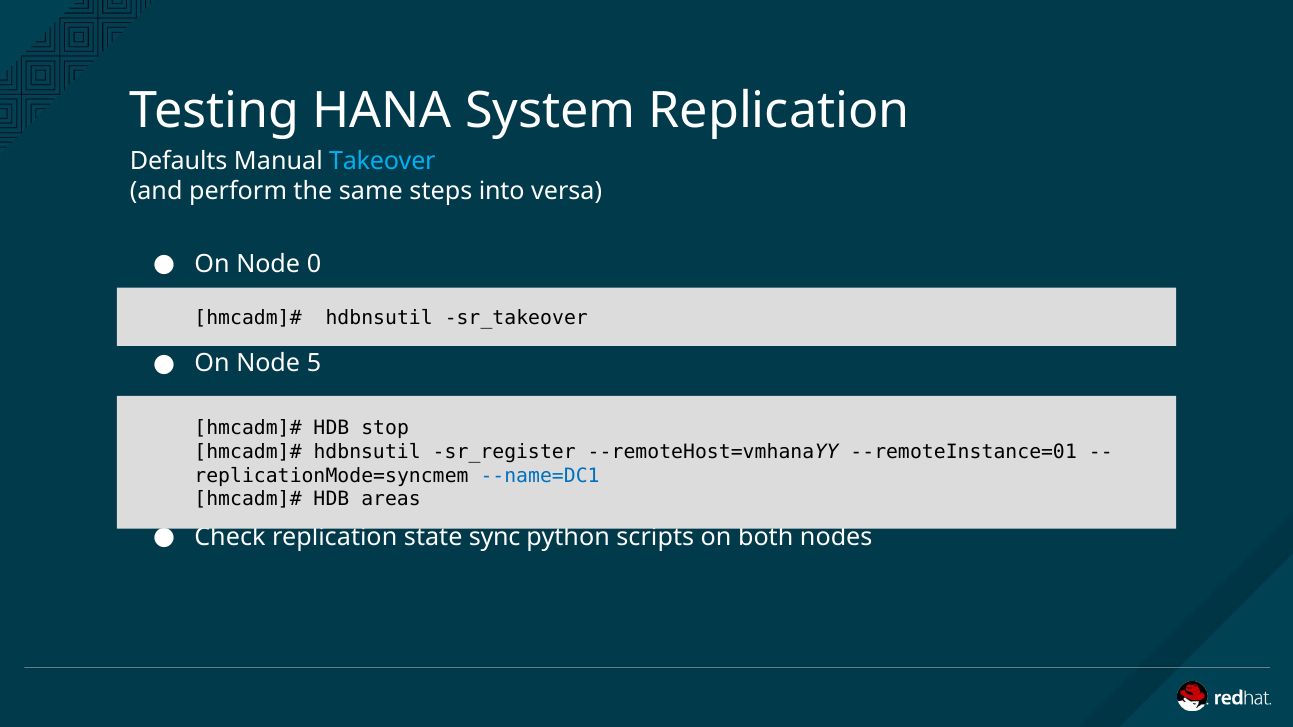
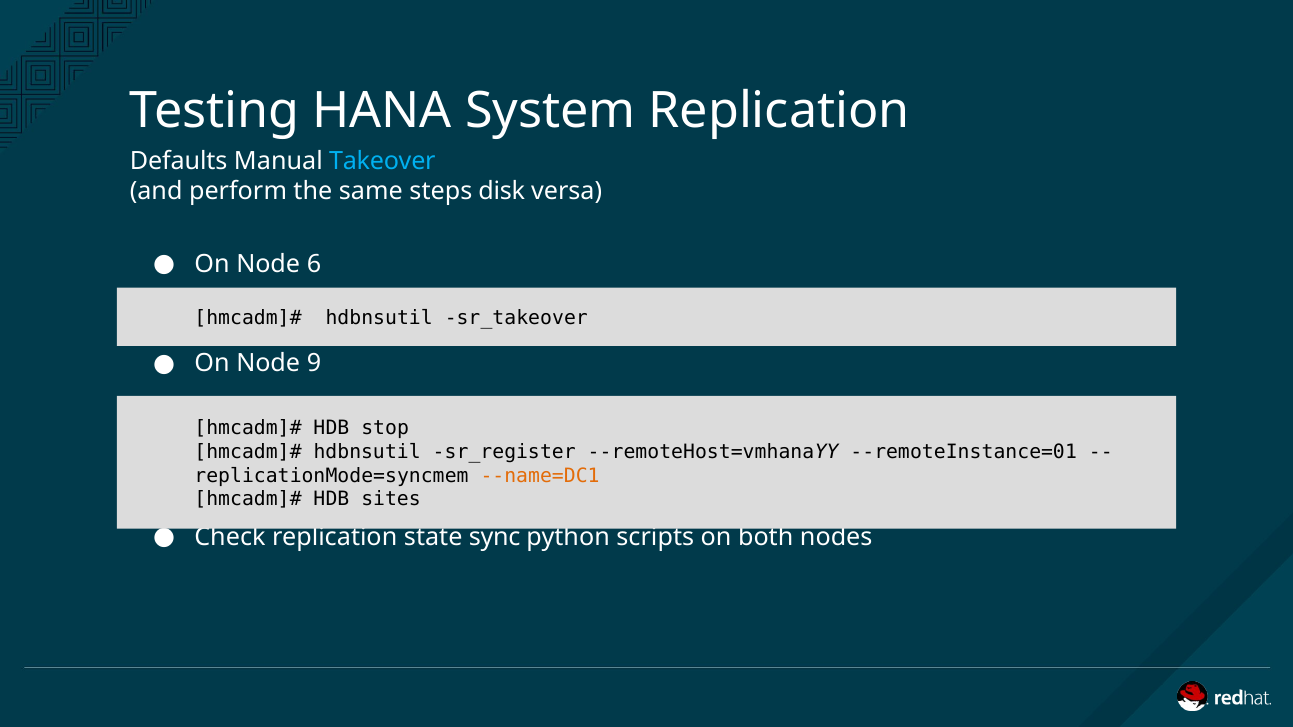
into: into -> disk
0: 0 -> 6
5: 5 -> 9
--name=DC1 colour: blue -> orange
areas: areas -> sites
